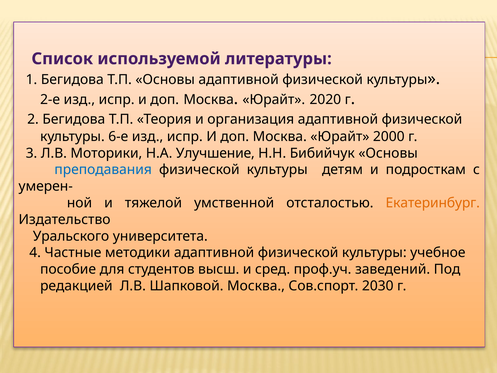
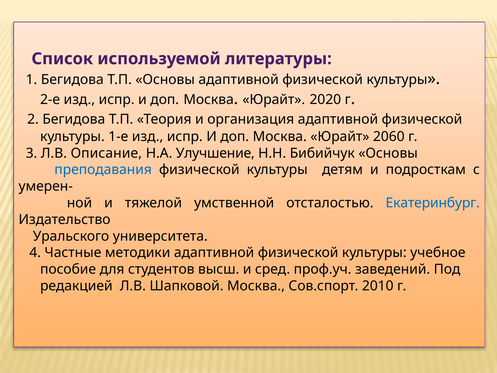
6-е: 6-е -> 1-е
2000: 2000 -> 2060
Моторики: Моторики -> Описание
Екатеринбург colour: orange -> blue
2030: 2030 -> 2010
